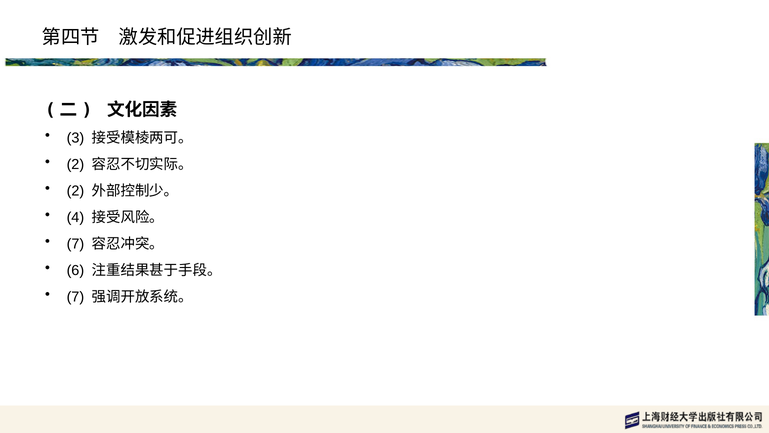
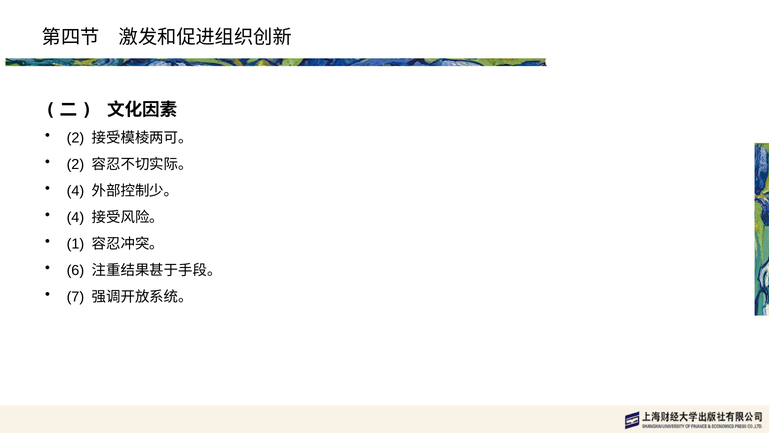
3 at (75, 138): 3 -> 2
2 at (75, 191): 2 -> 4
7 at (75, 244): 7 -> 1
